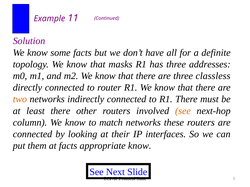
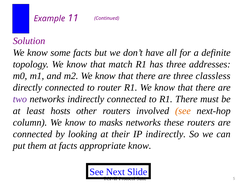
masks: masks -> match
two colour: orange -> purple
least there: there -> hosts
match: match -> masks
IP interfaces: interfaces -> indirectly
